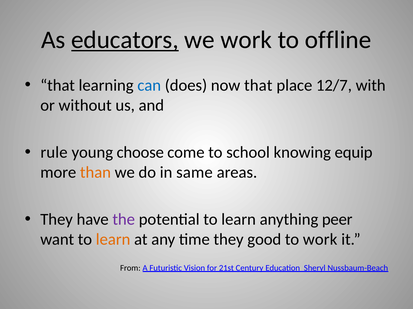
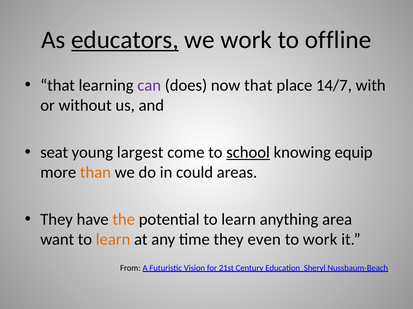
can colour: blue -> purple
12/7: 12/7 -> 14/7
rule: rule -> seat
choose: choose -> largest
school underline: none -> present
same: same -> could
the colour: purple -> orange
peer: peer -> area
good: good -> even
